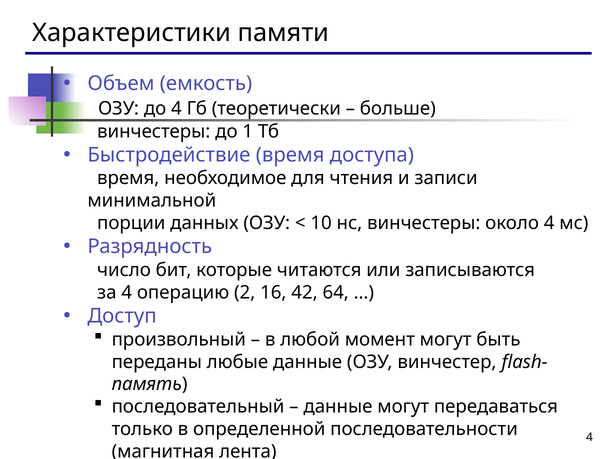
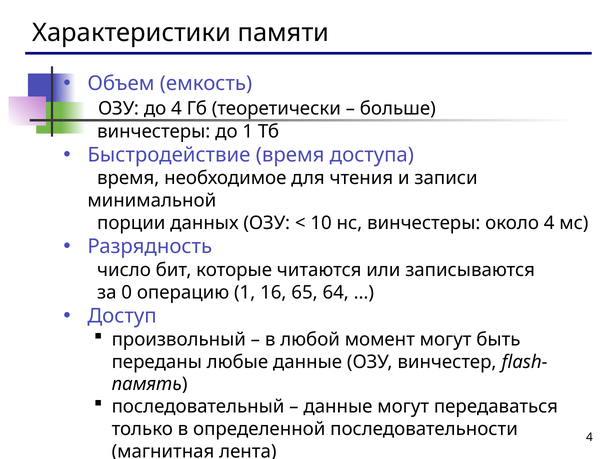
за 4: 4 -> 0
операцию 2: 2 -> 1
42: 42 -> 65
